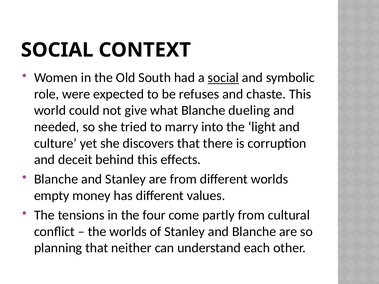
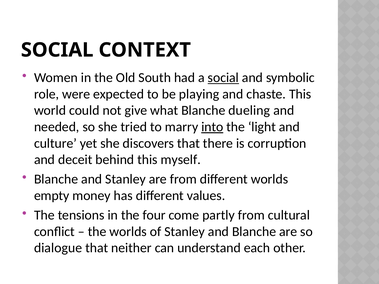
refuses: refuses -> playing
into underline: none -> present
effects: effects -> myself
planning: planning -> dialogue
